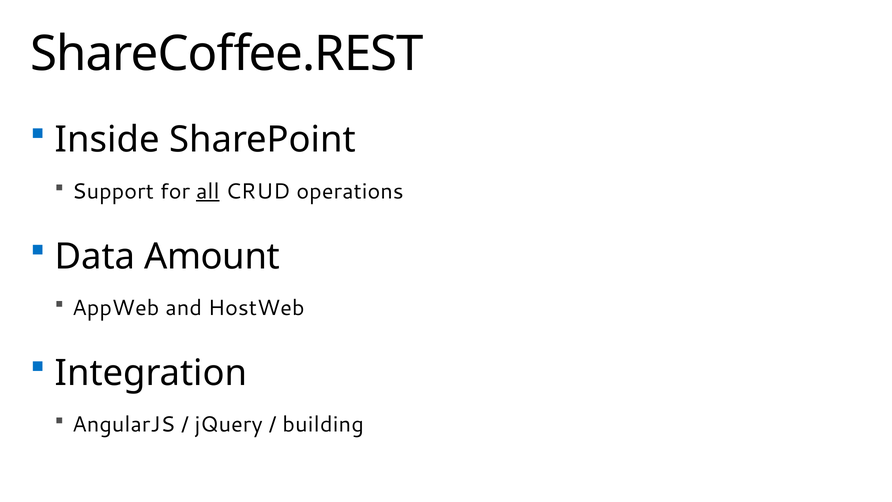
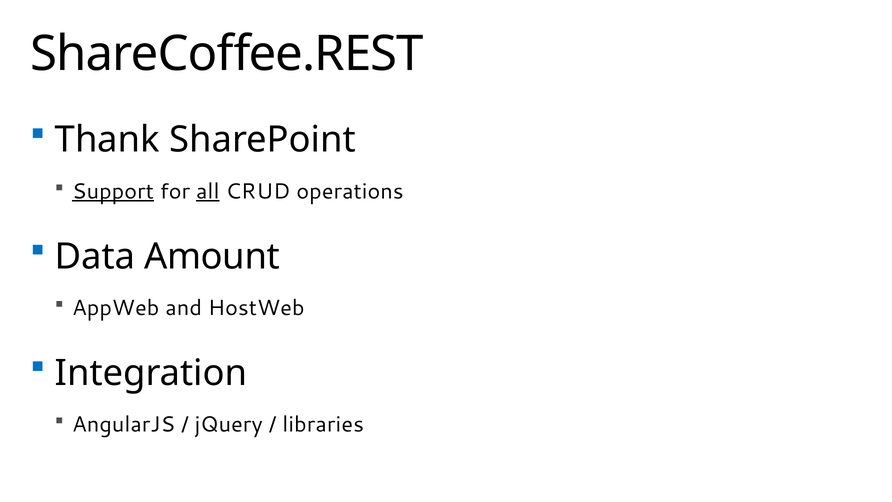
Inside: Inside -> Thank
Support underline: none -> present
building: building -> libraries
